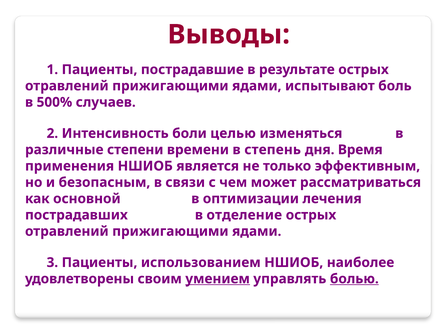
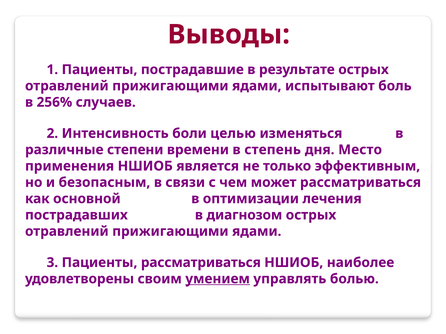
500%: 500% -> 256%
Время: Время -> Место
отделение: отделение -> диагнозом
Пациенты использованием: использованием -> рассматриваться
болью underline: present -> none
